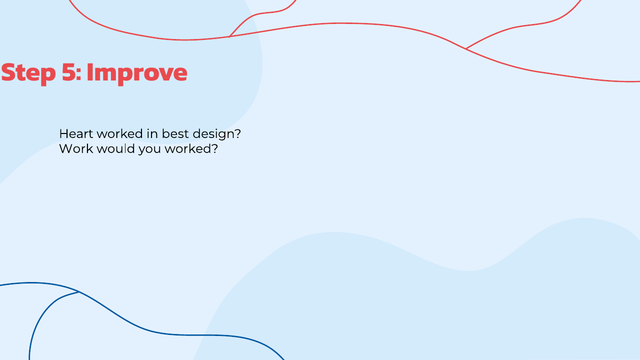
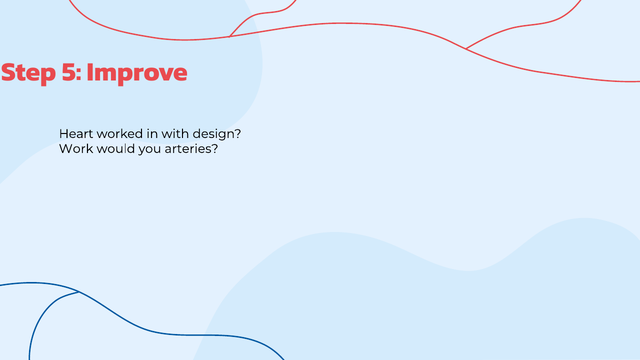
best: best -> with
you worked: worked -> arteries
